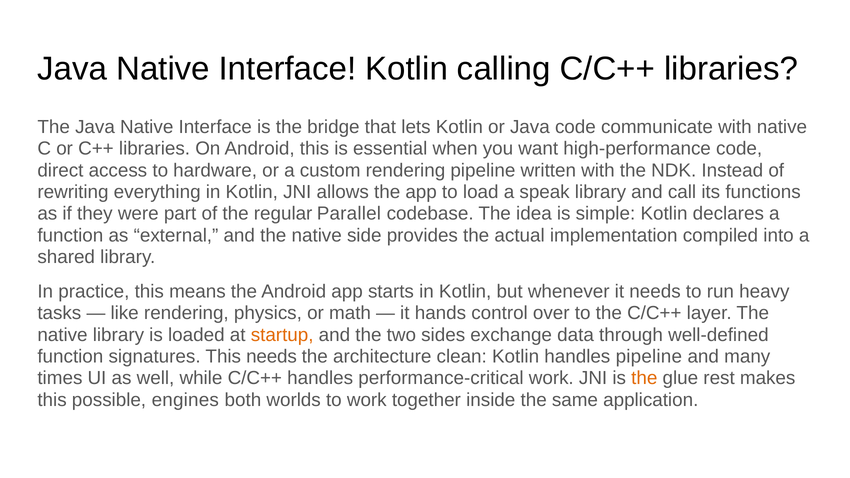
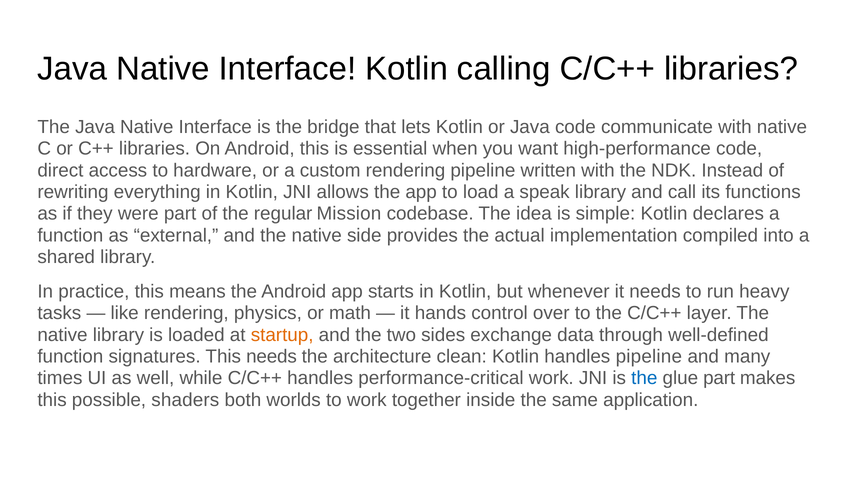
Parallel: Parallel -> Mission
the at (644, 378) colour: orange -> blue
glue rest: rest -> part
engines: engines -> shaders
